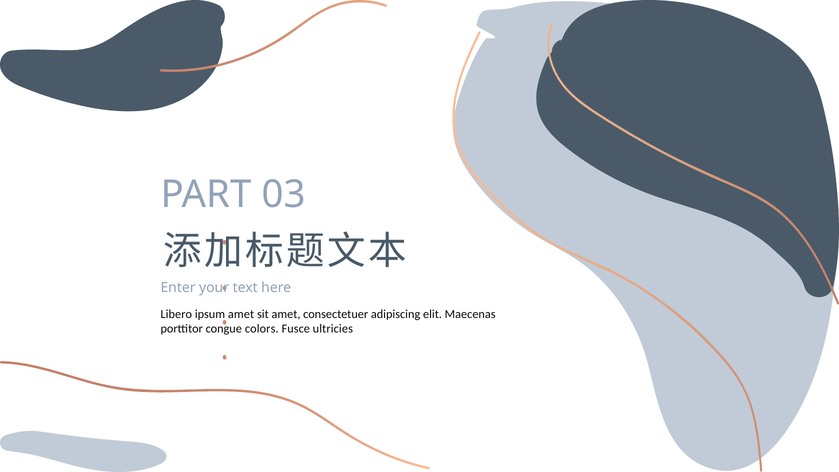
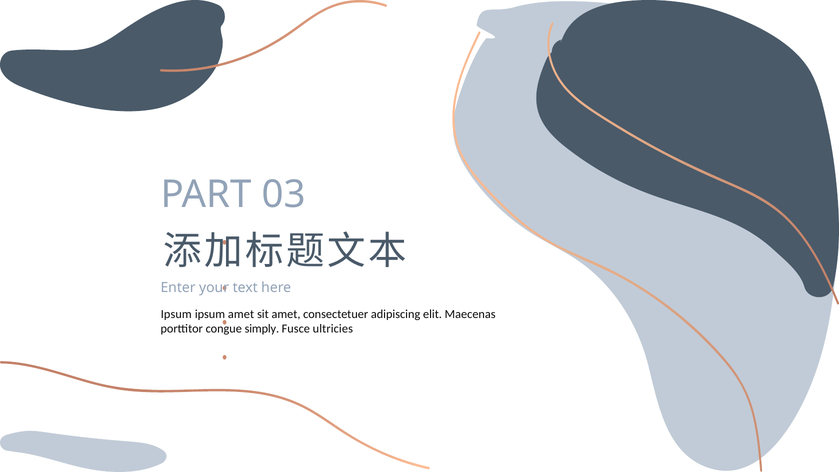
Libero at (176, 314): Libero -> Ipsum
colors: colors -> simply
